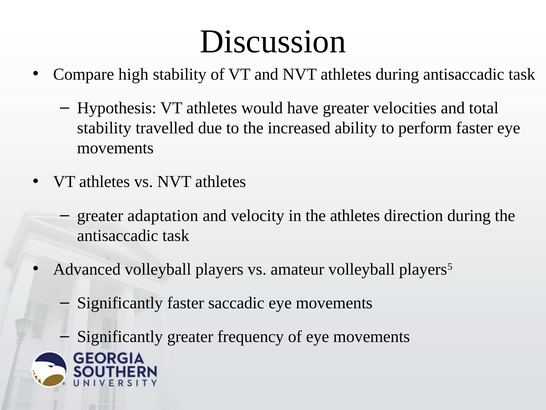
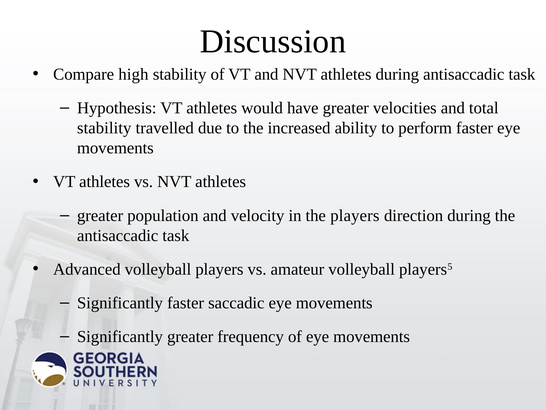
adaptation: adaptation -> population
the athletes: athletes -> players
